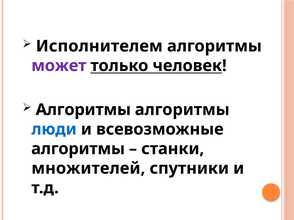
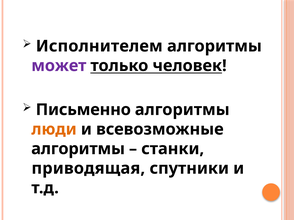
Алгоритмы at (83, 110): Алгоритмы -> Письменно
люди colour: blue -> orange
множителей: множителей -> приводящая
